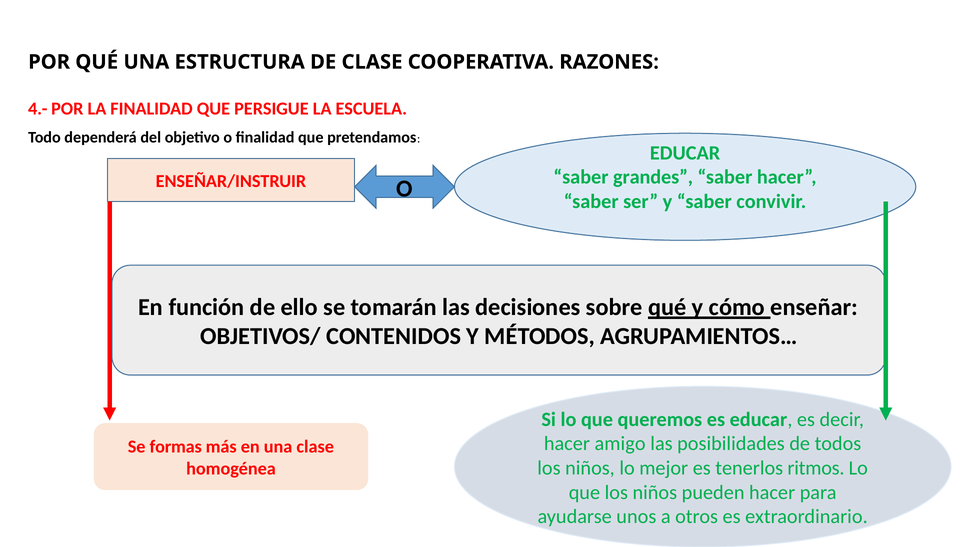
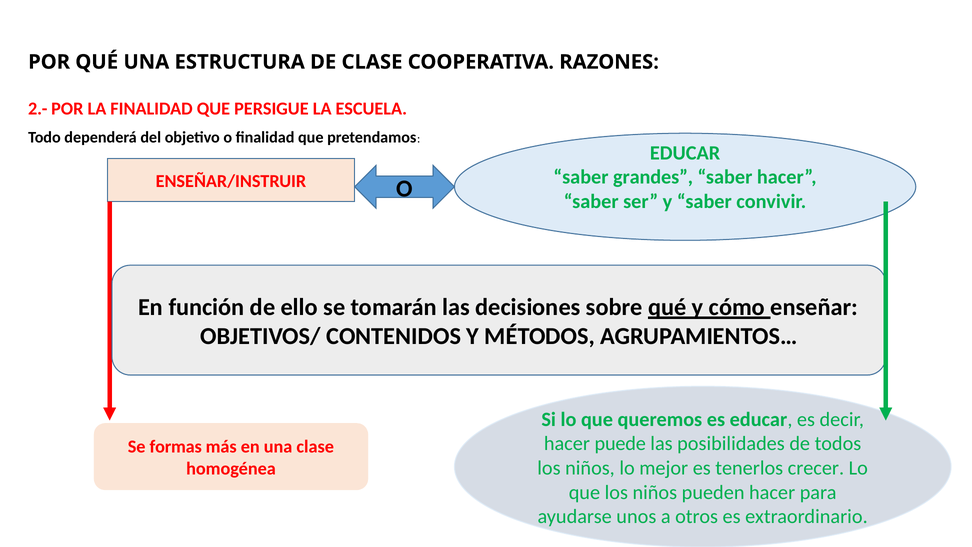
4.-: 4.- -> 2.-
amigo: amigo -> puede
ritmos: ritmos -> crecer
